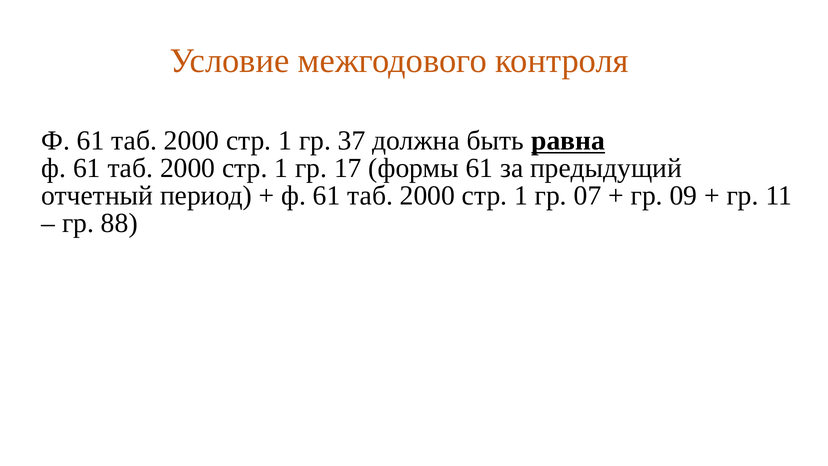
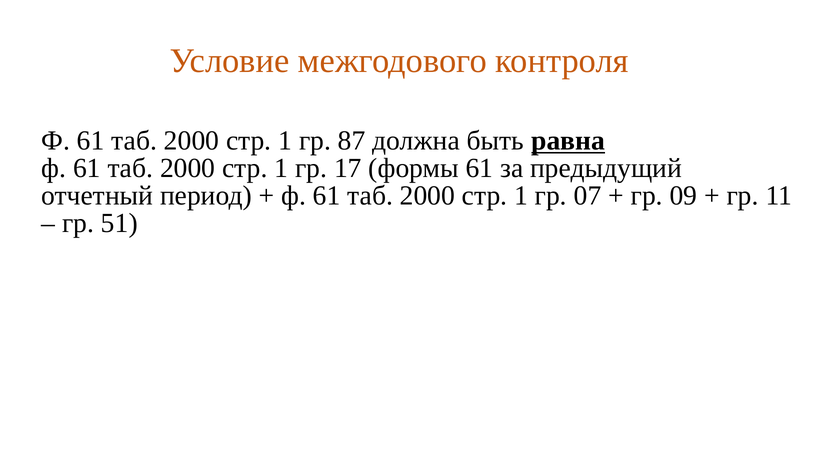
37: 37 -> 87
88: 88 -> 51
